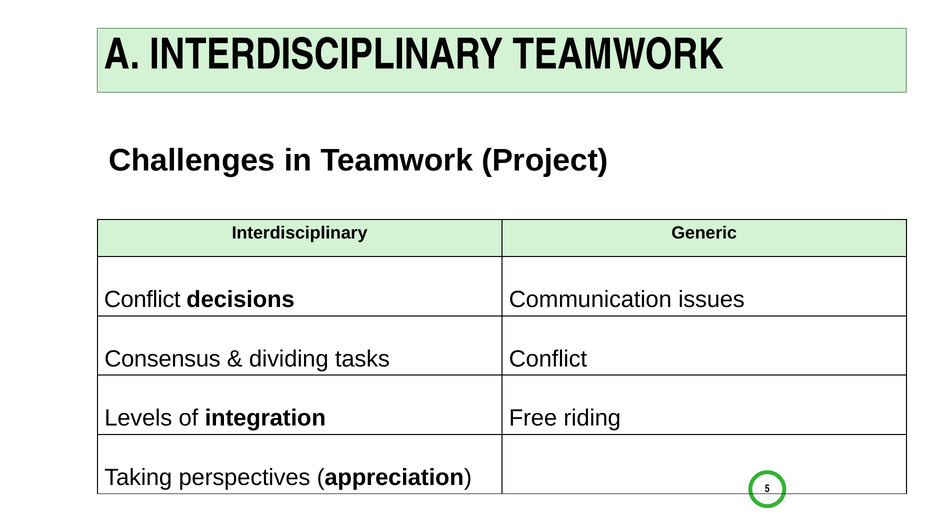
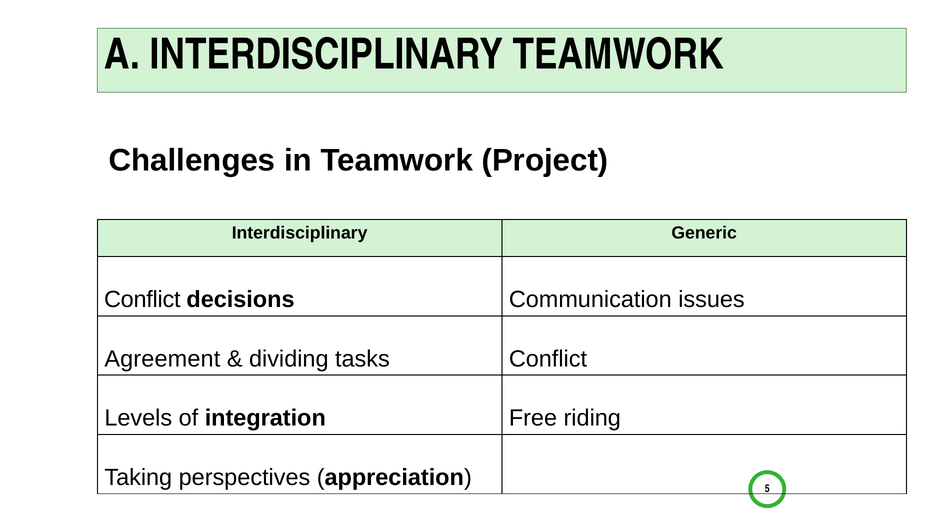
Consensus: Consensus -> Agreement
